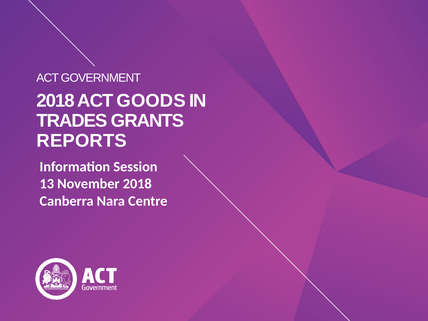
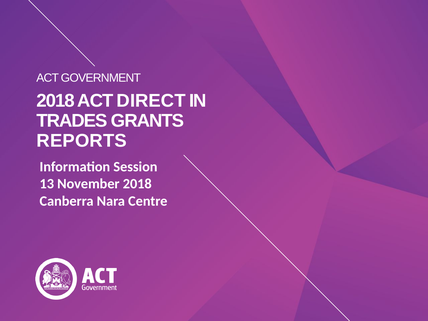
GOODS: GOODS -> DIRECT
